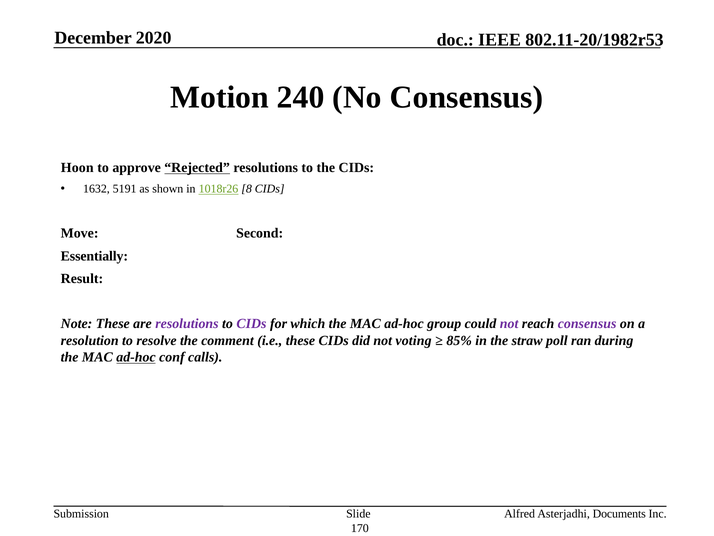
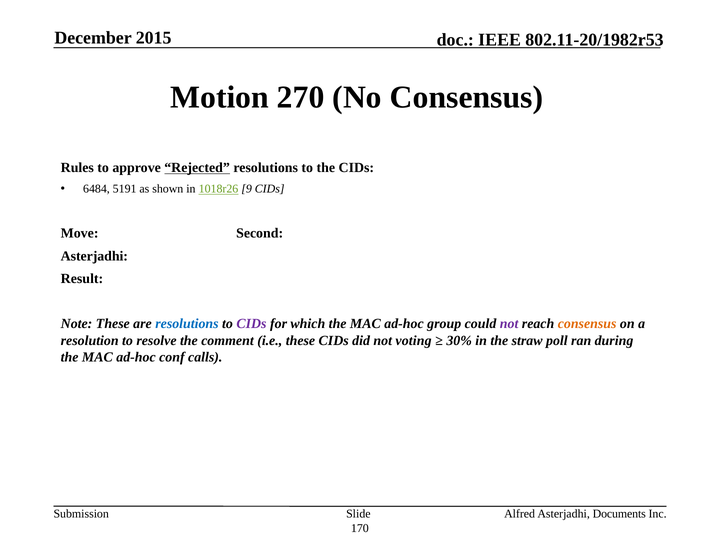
2020: 2020 -> 2015
240: 240 -> 270
Hoon: Hoon -> Rules
1632: 1632 -> 6484
8: 8 -> 9
Essentially at (94, 256): Essentially -> Asterjadhi
resolutions at (187, 324) colour: purple -> blue
consensus at (587, 324) colour: purple -> orange
85%: 85% -> 30%
ad-hoc at (136, 357) underline: present -> none
